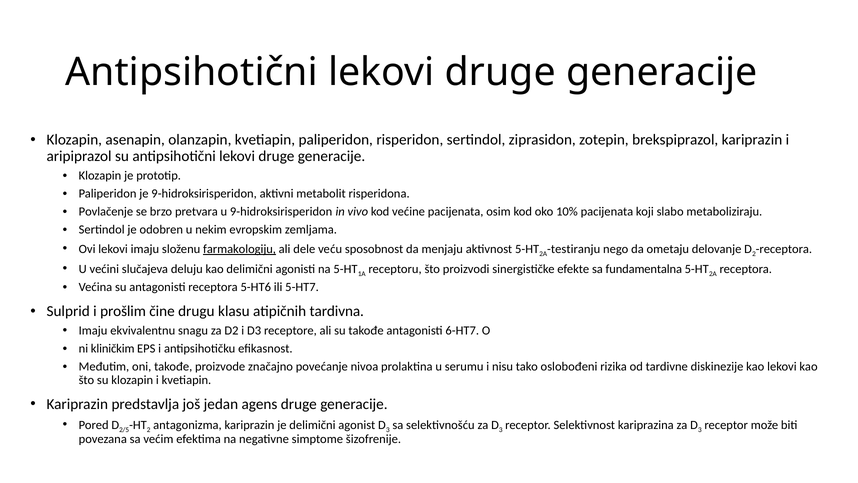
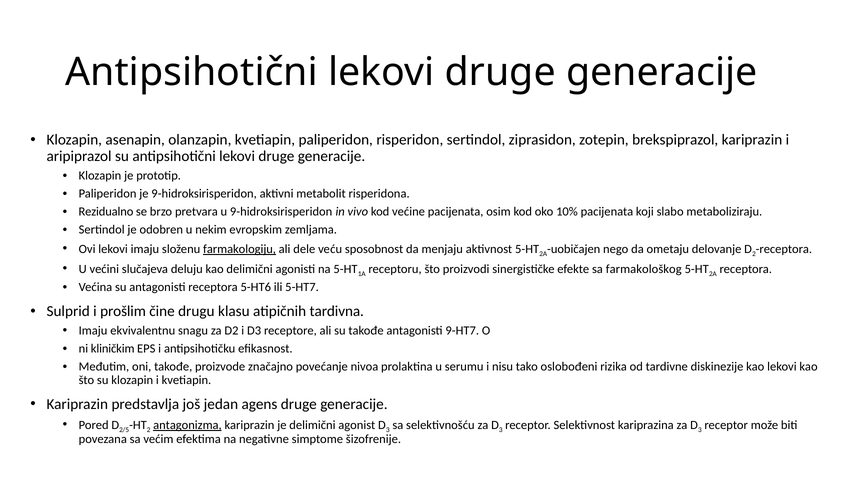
Povlačenje: Povlačenje -> Rezidualno
testiranju: testiranju -> uobičajen
fundamentalna: fundamentalna -> farmakološkog
6-HT7: 6-HT7 -> 9-HT7
antagonizma underline: none -> present
